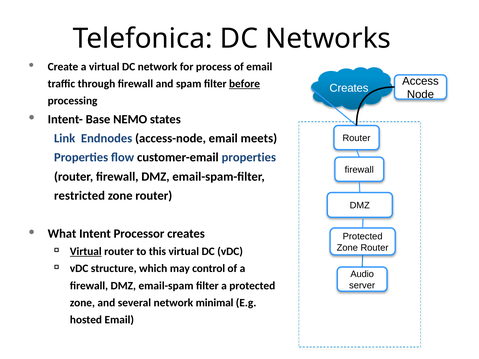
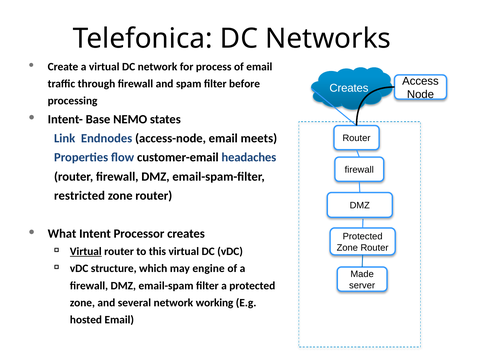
before underline: present -> none
customer-email properties: properties -> headaches
control: control -> engine
Audio: Audio -> Made
minimal: minimal -> working
